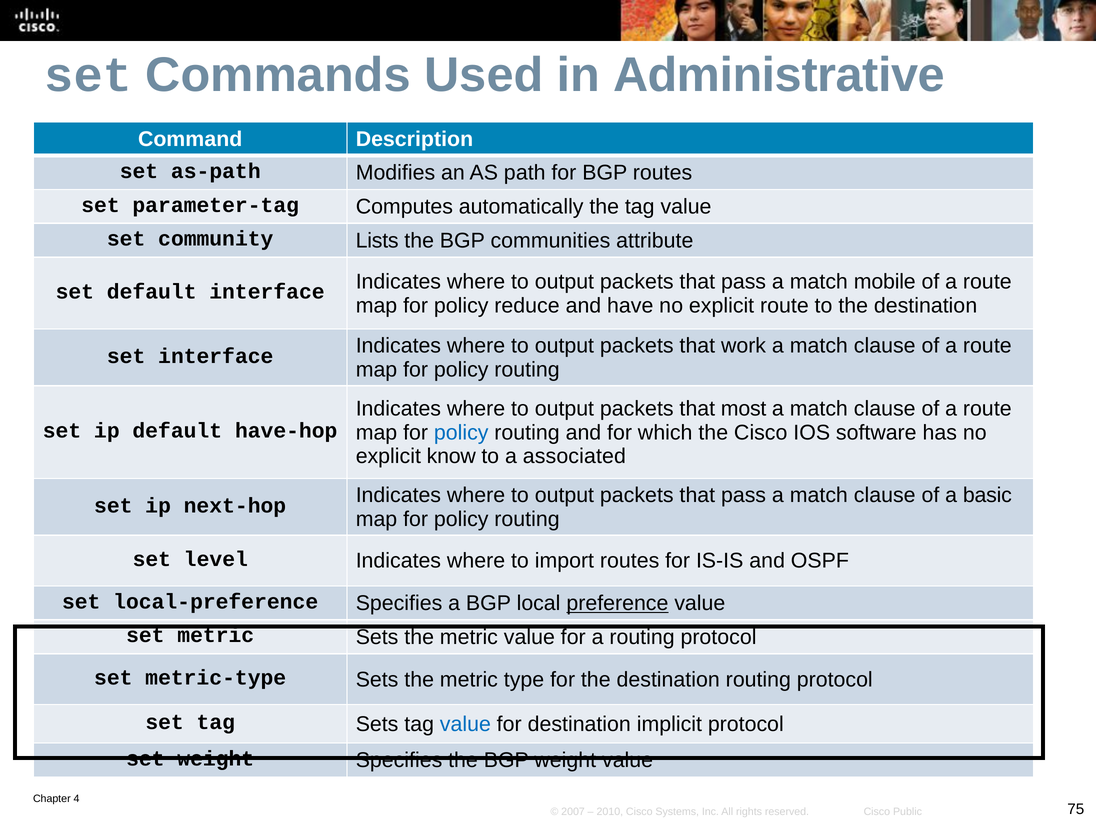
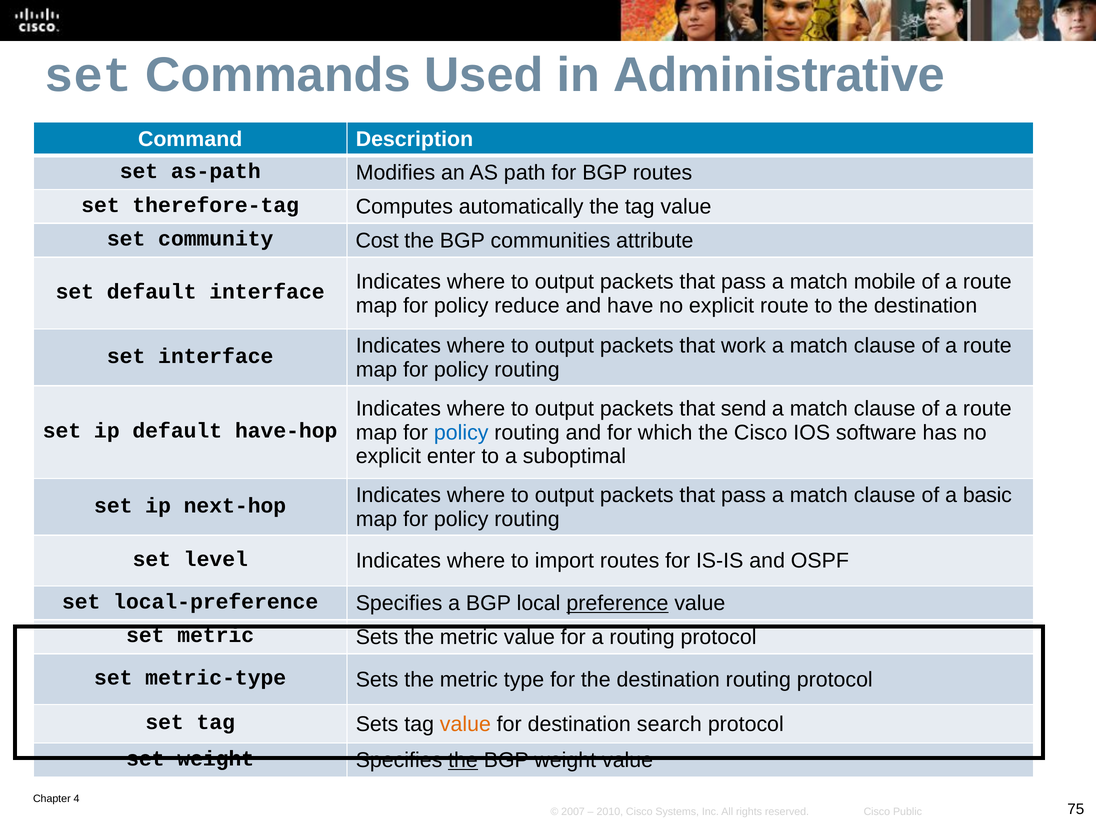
parameter-tag: parameter-tag -> therefore-tag
Lists: Lists -> Cost
most: most -> send
know: know -> enter
associated: associated -> suboptimal
value at (465, 724) colour: blue -> orange
implicit: implicit -> search
the at (463, 760) underline: none -> present
